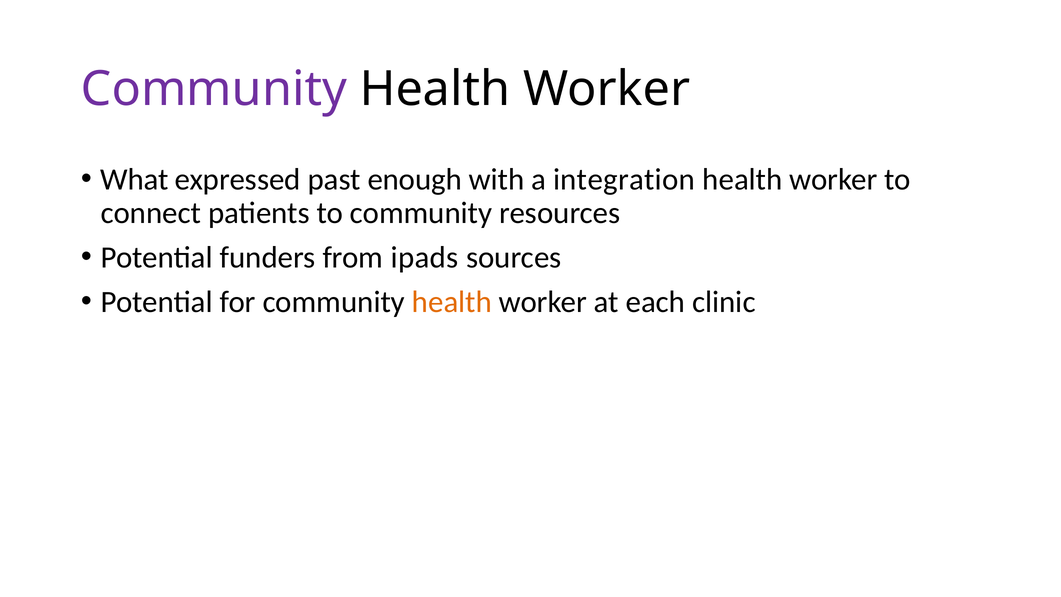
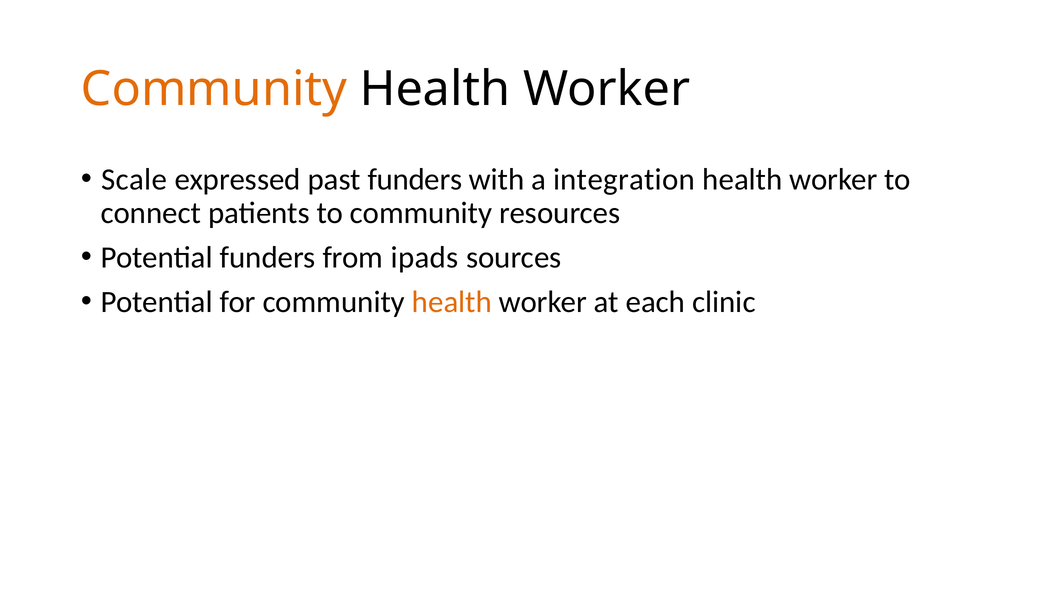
Community at (214, 89) colour: purple -> orange
What: What -> Scale
past enough: enough -> funders
